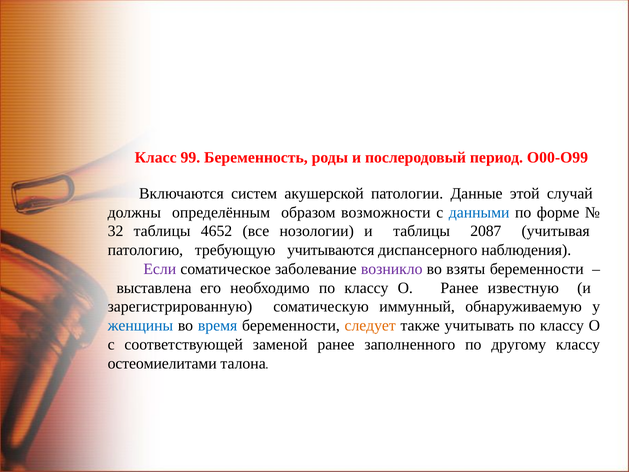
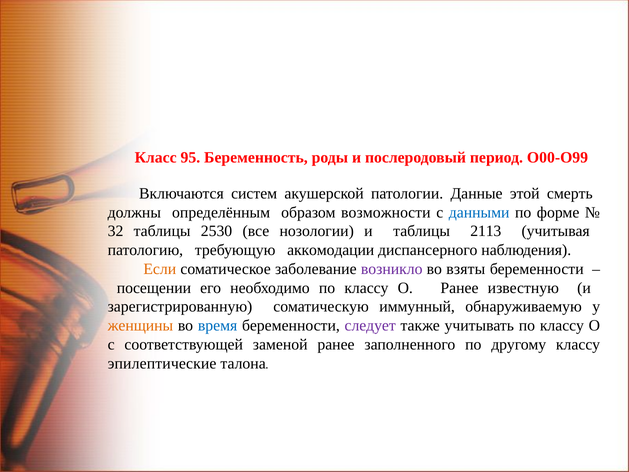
99: 99 -> 95
случай: случай -> смерть
4652: 4652 -> 2530
2087: 2087 -> 2113
учитываются: учитываются -> аккомодации
Если colour: purple -> orange
выставлена: выставлена -> посещении
женщины colour: blue -> orange
следует colour: orange -> purple
остеомиелитами: остеомиелитами -> эпилептические
